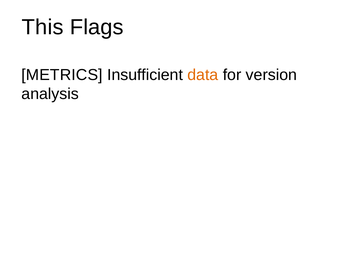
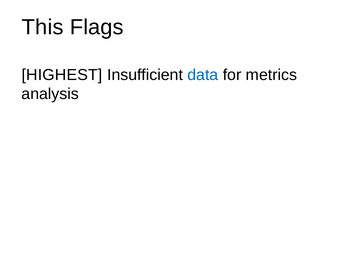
METRICS: METRICS -> HIGHEST
data colour: orange -> blue
version: version -> metrics
